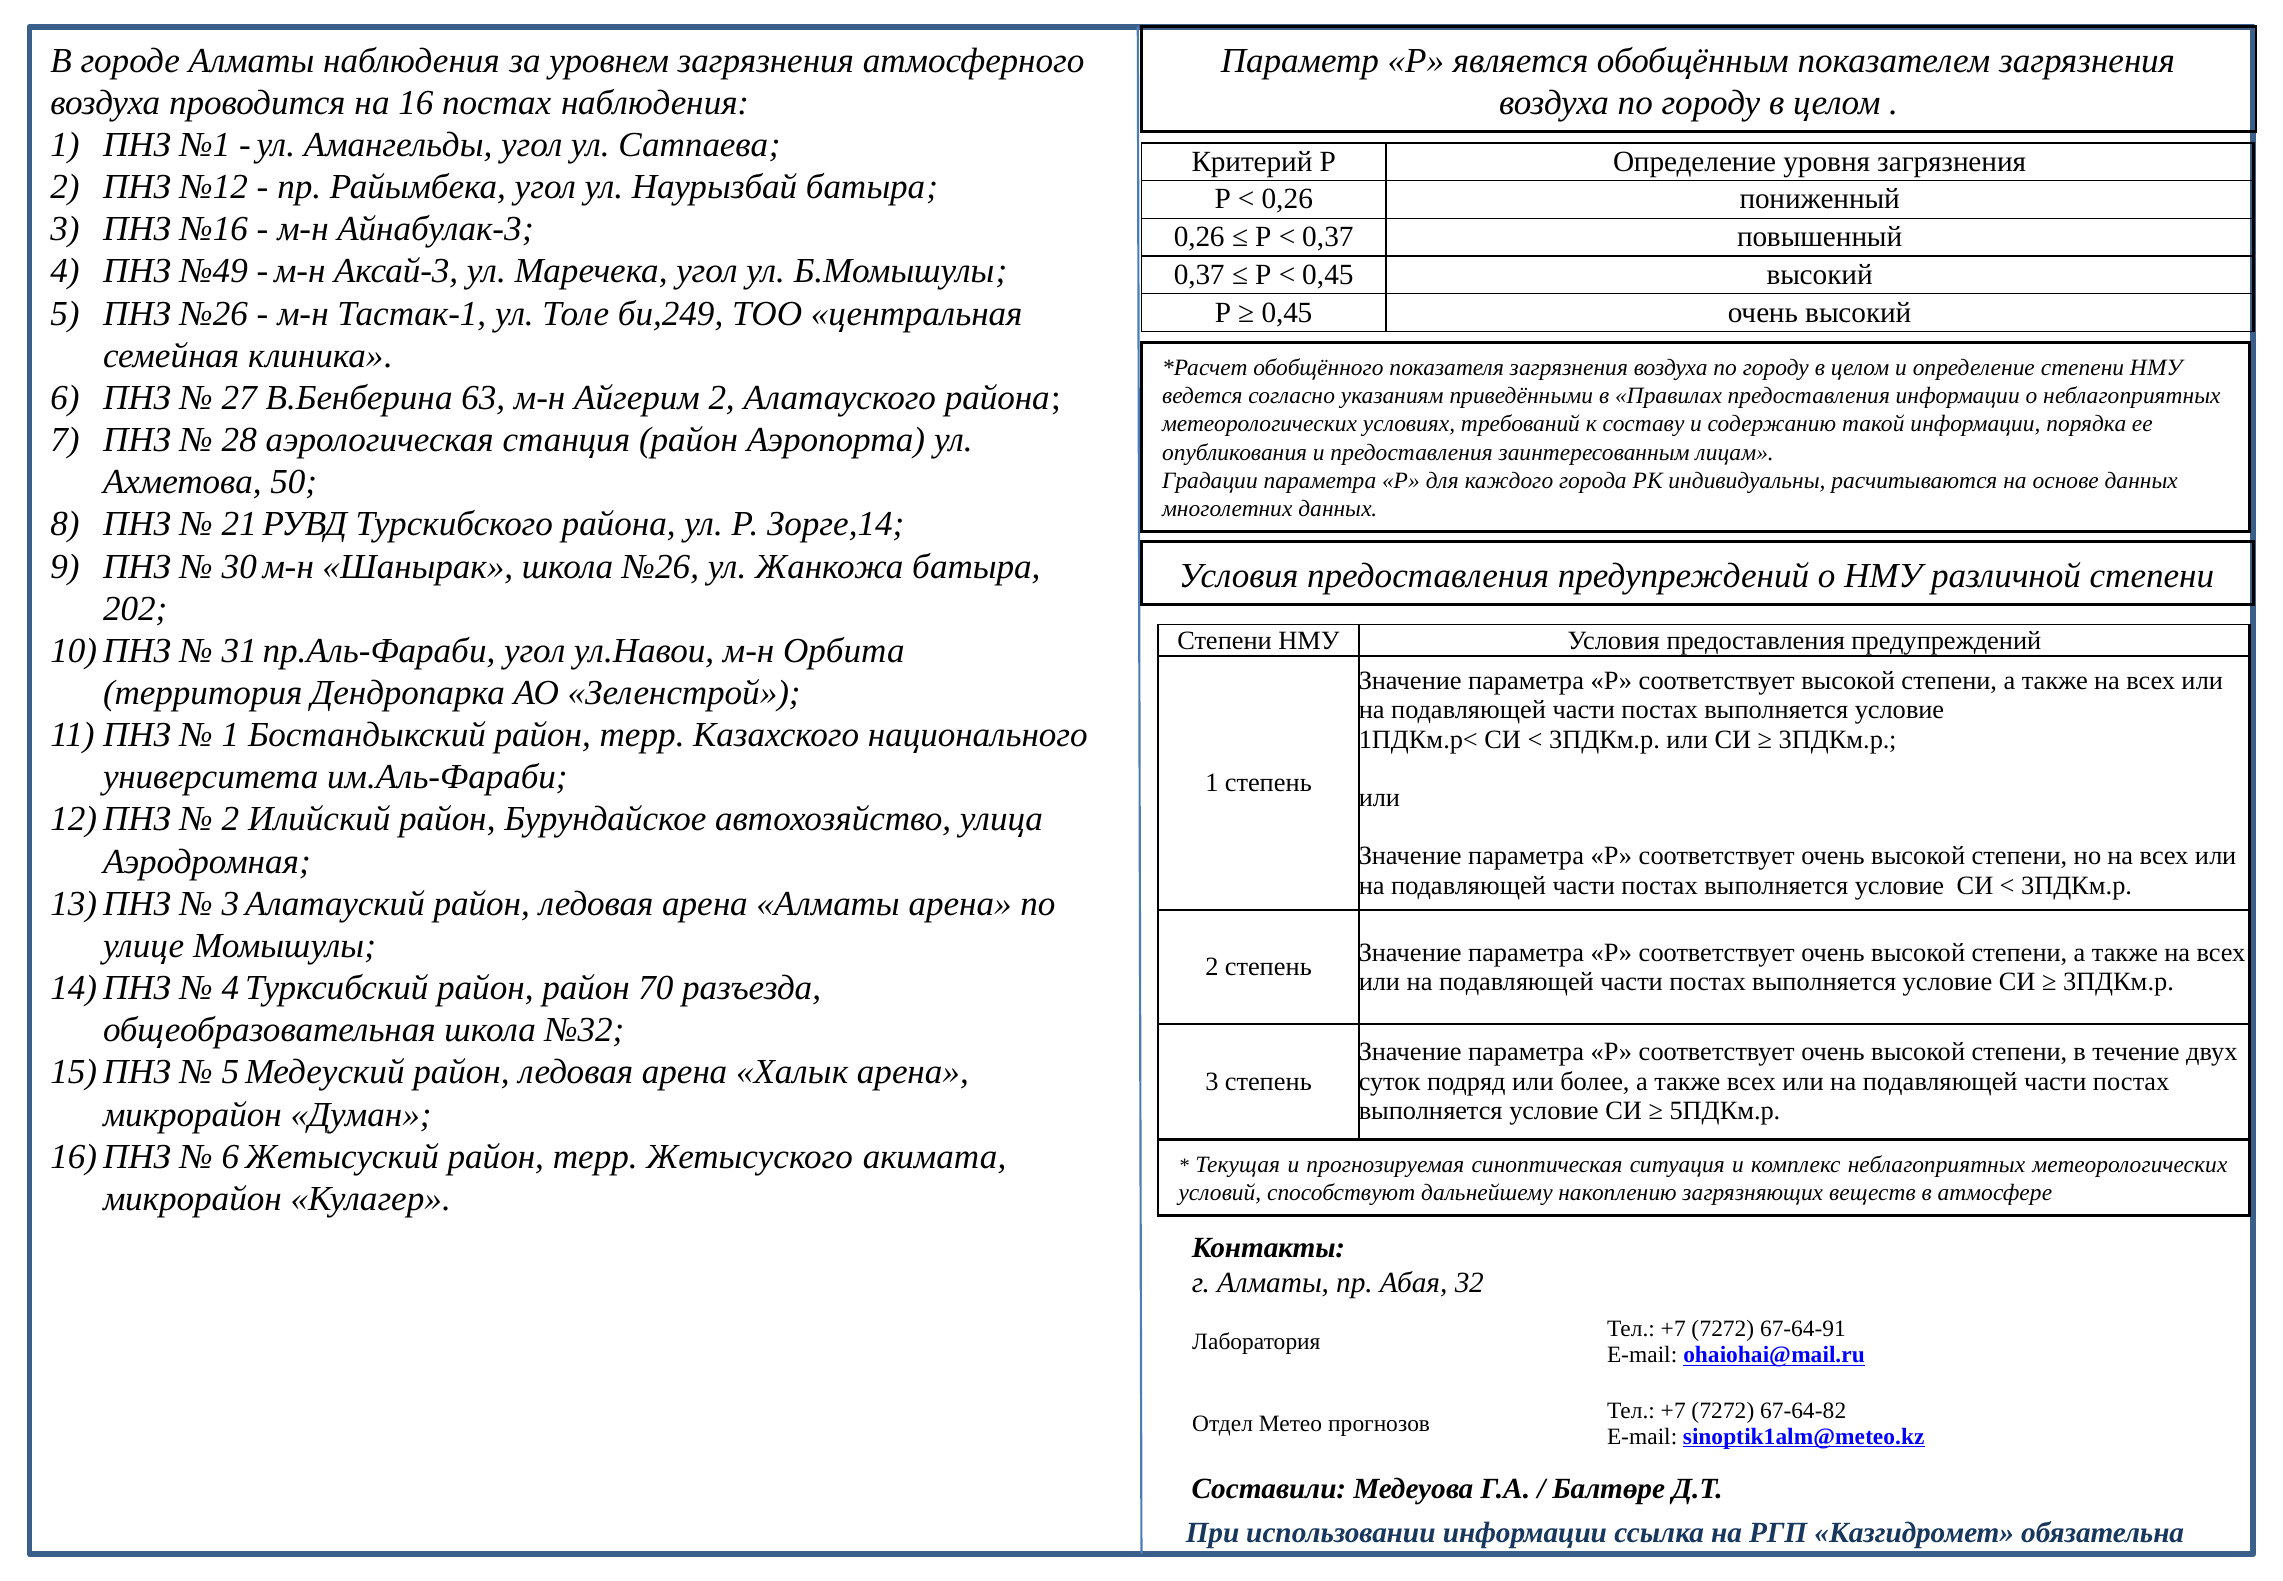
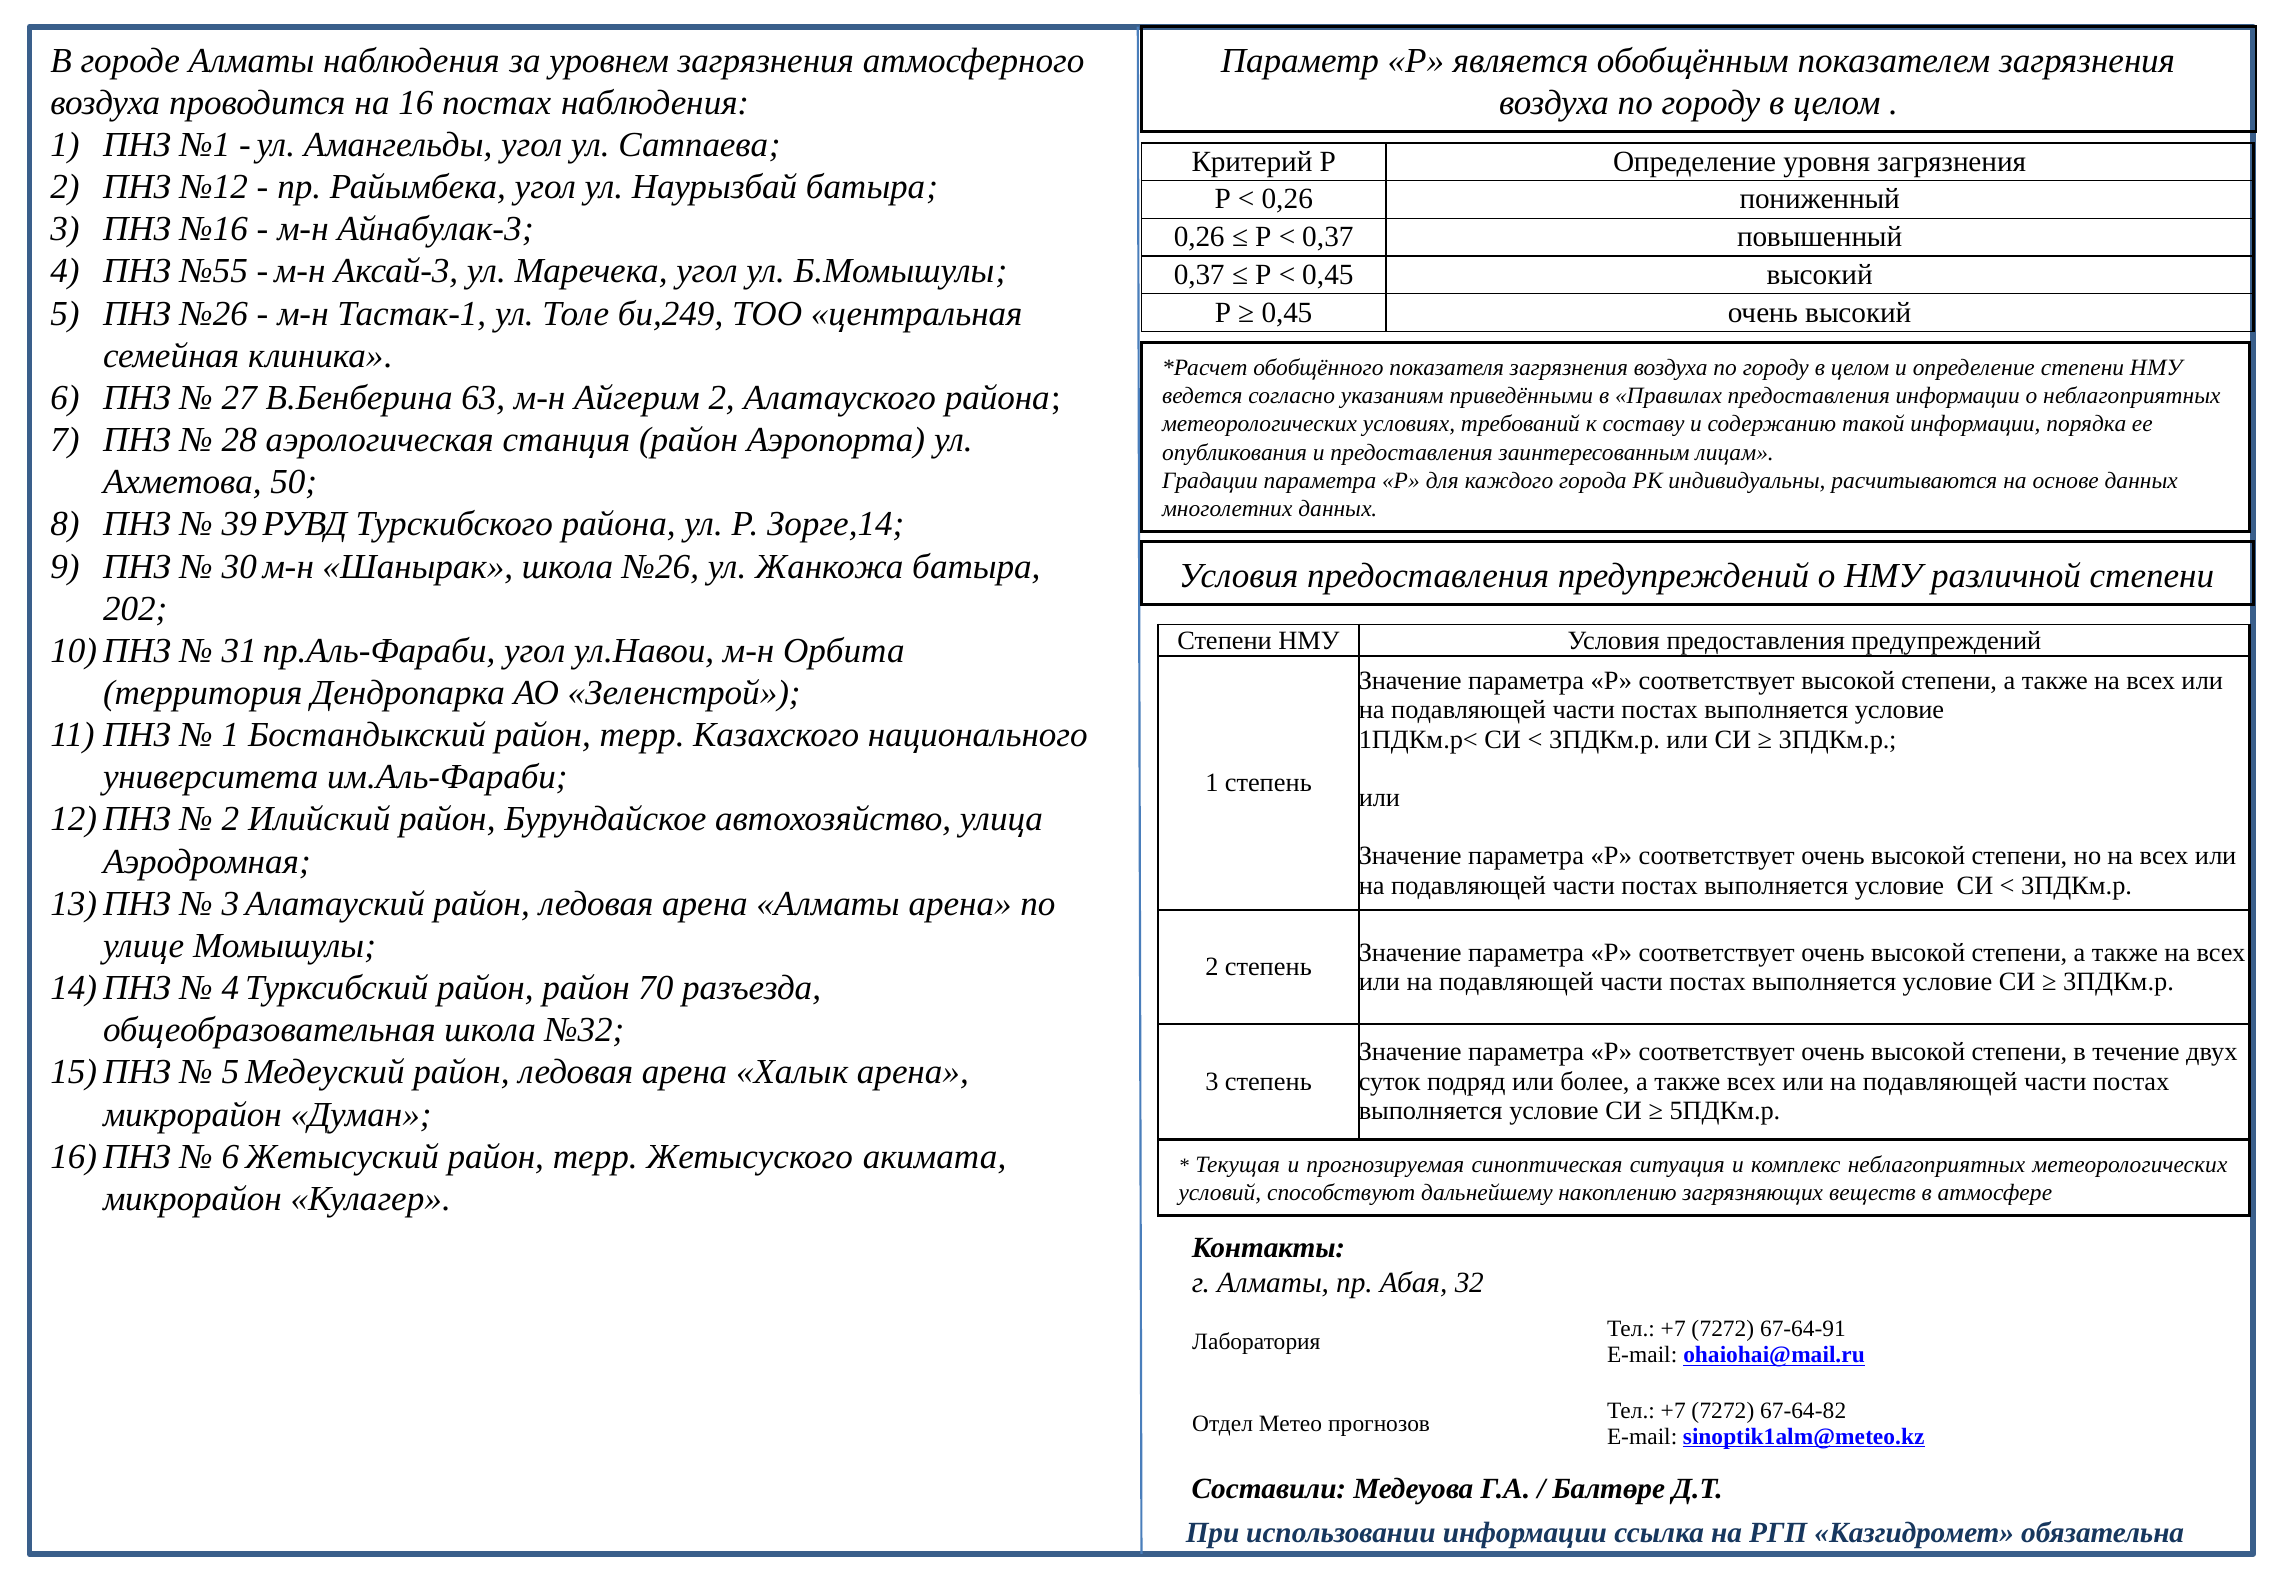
№49: №49 -> №55
21: 21 -> 39
